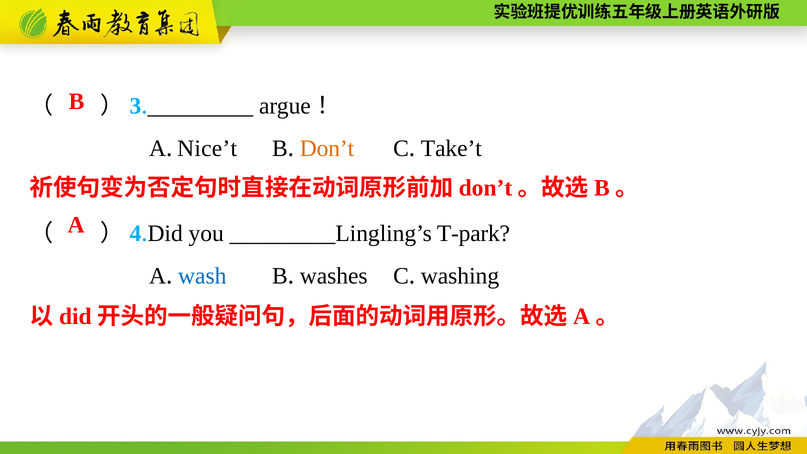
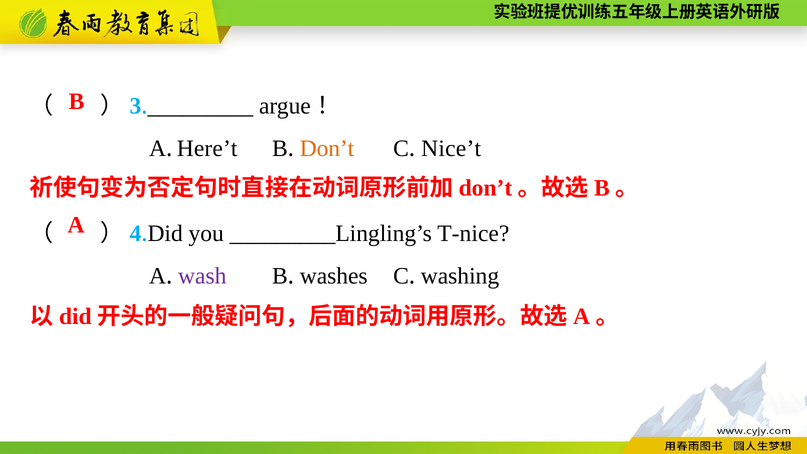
Nice’t: Nice’t -> Here’t
Take’t: Take’t -> Nice’t
T-park: T-park -> T-nice
wash colour: blue -> purple
